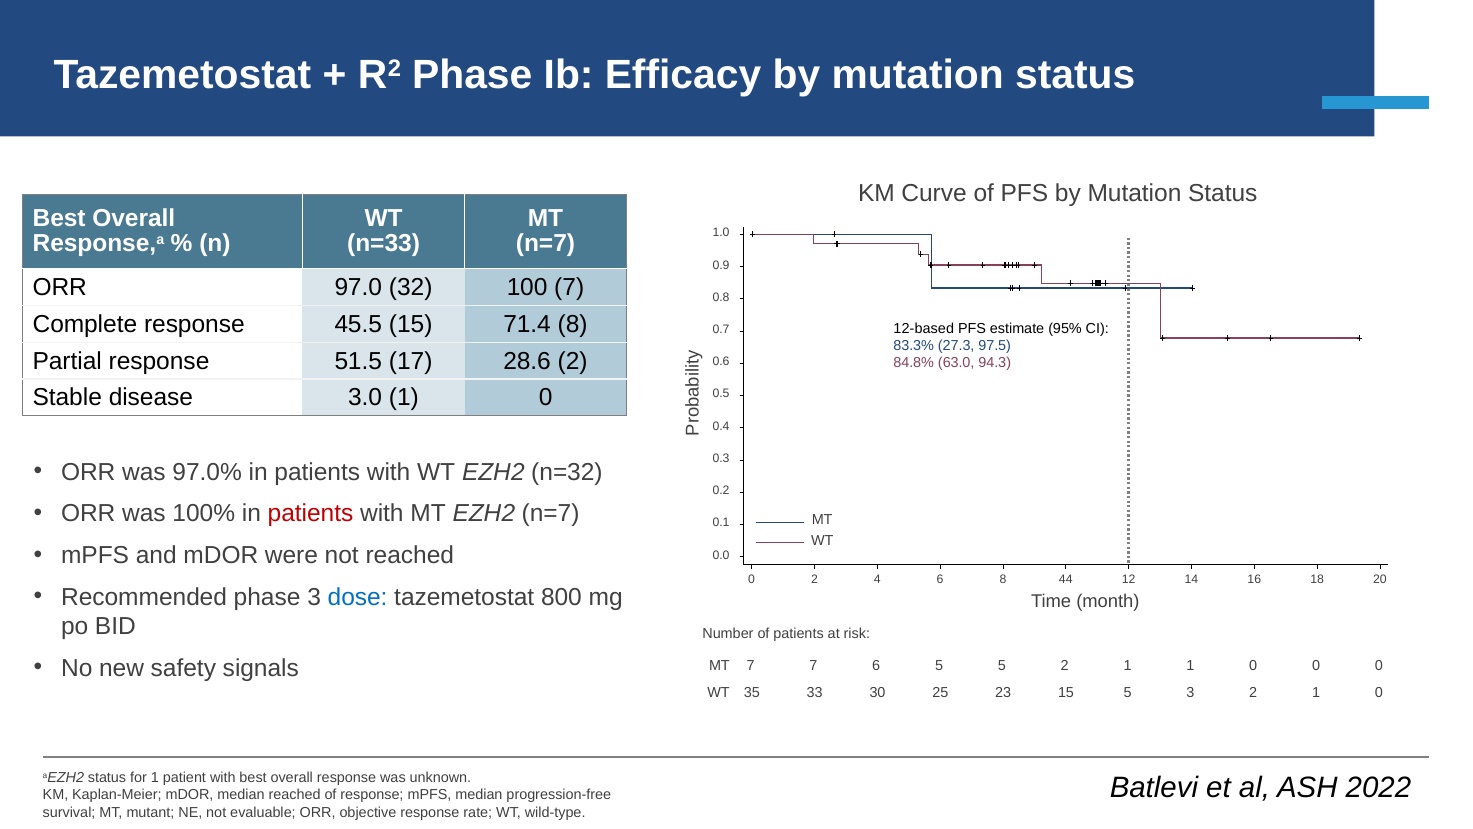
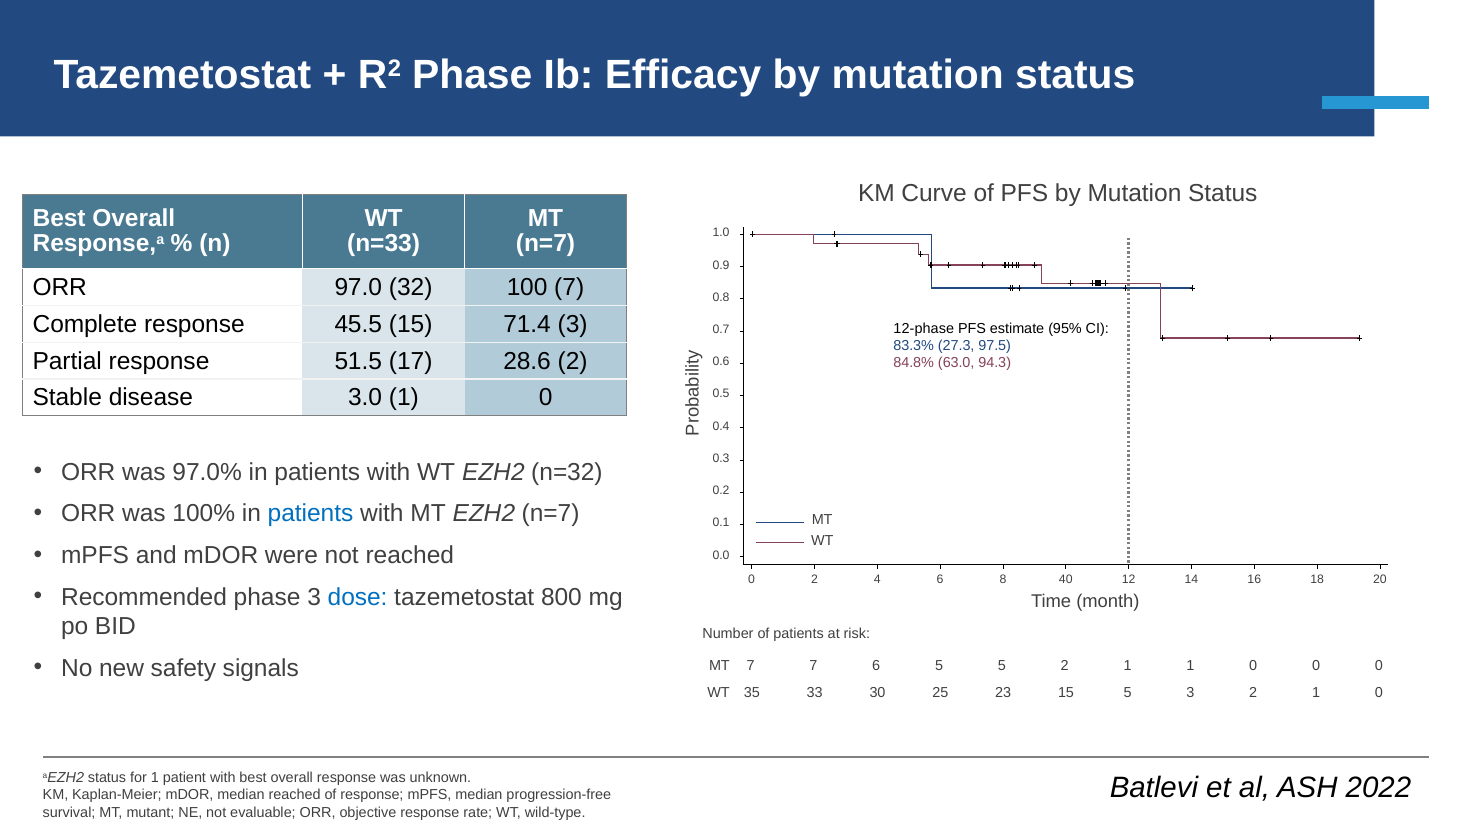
71.4 8: 8 -> 3
12-based: 12-based -> 12-phase
patients at (311, 513) colour: red -> blue
44: 44 -> 40
